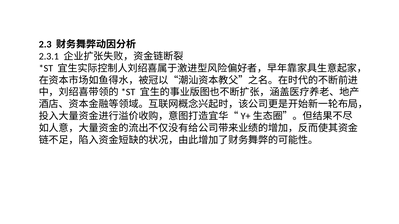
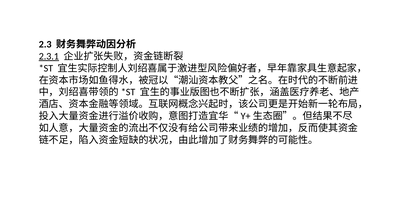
2.3.1 underline: none -> present
